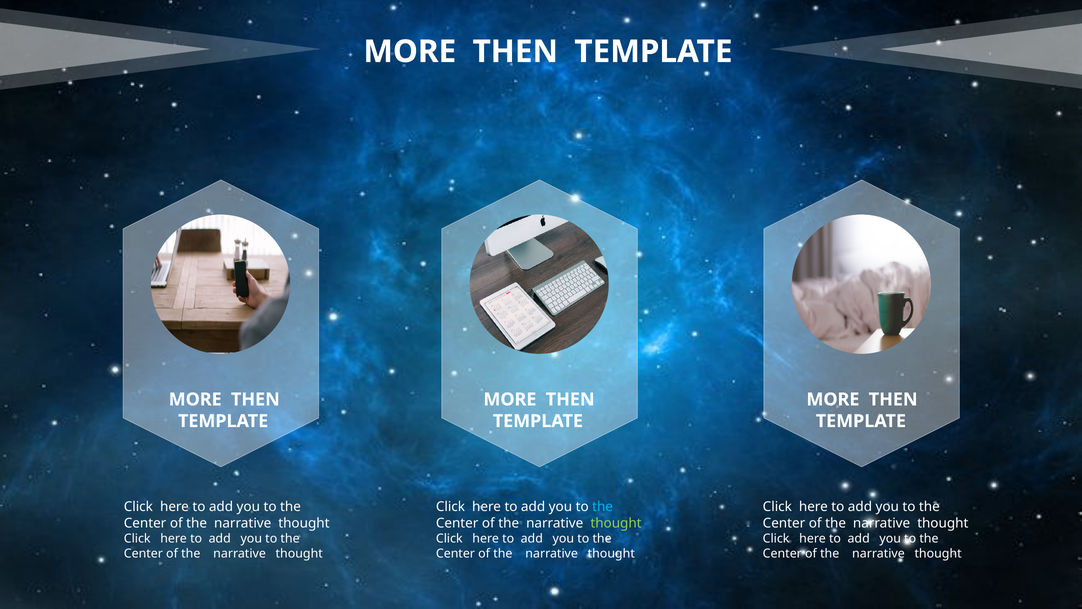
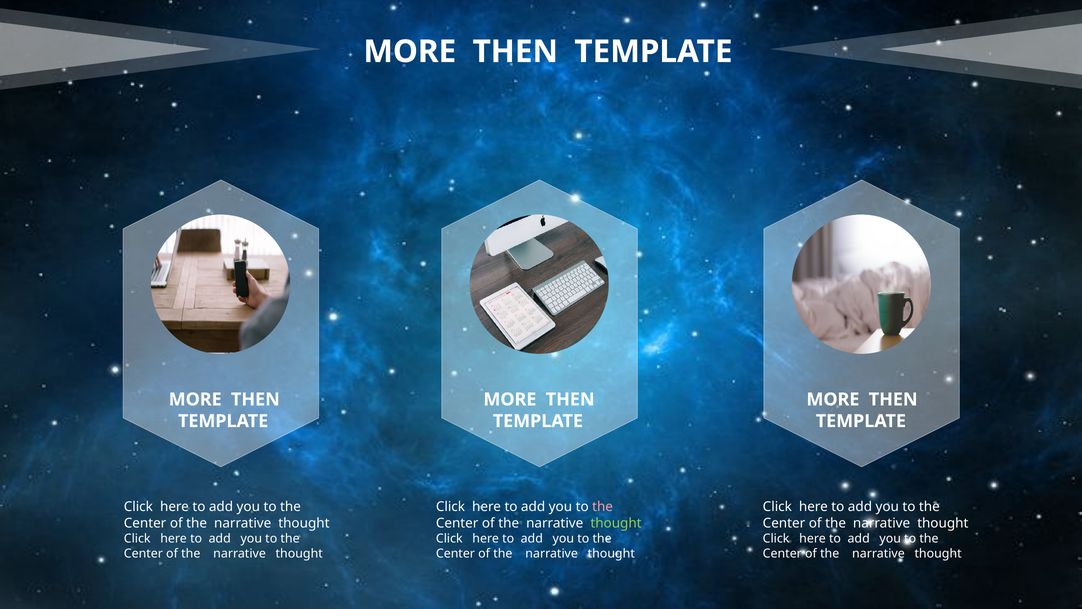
the at (603, 507) colour: light blue -> pink
